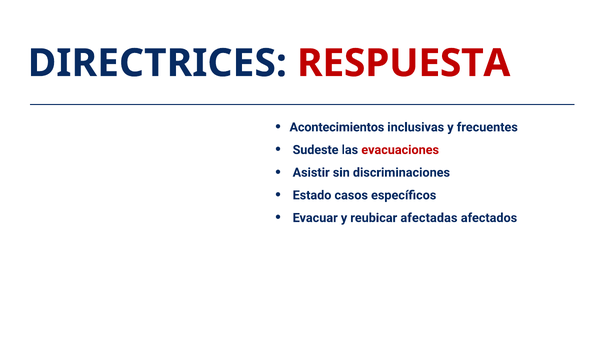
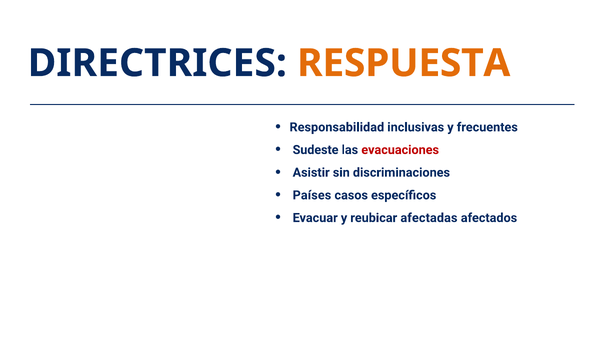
RESPUESTA colour: red -> orange
Acontecimientos: Acontecimientos -> Responsabilidad
Estado: Estado -> Países
